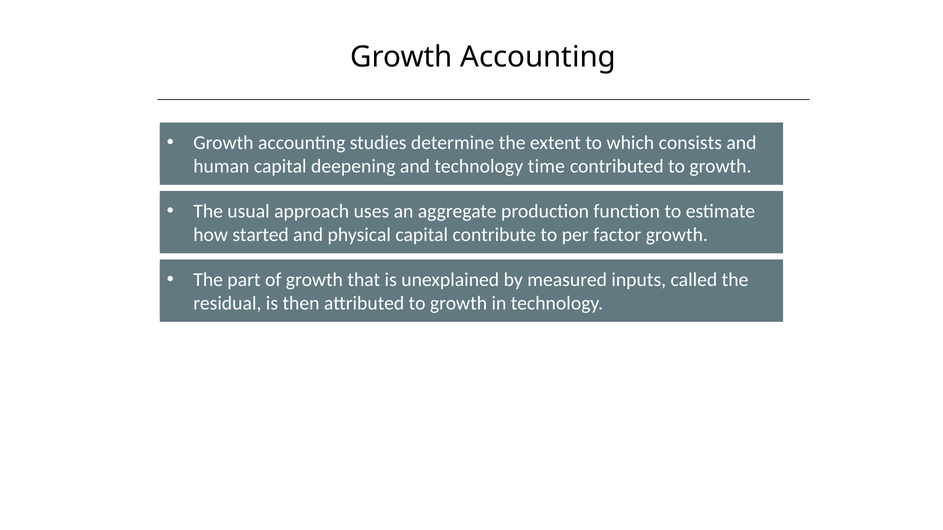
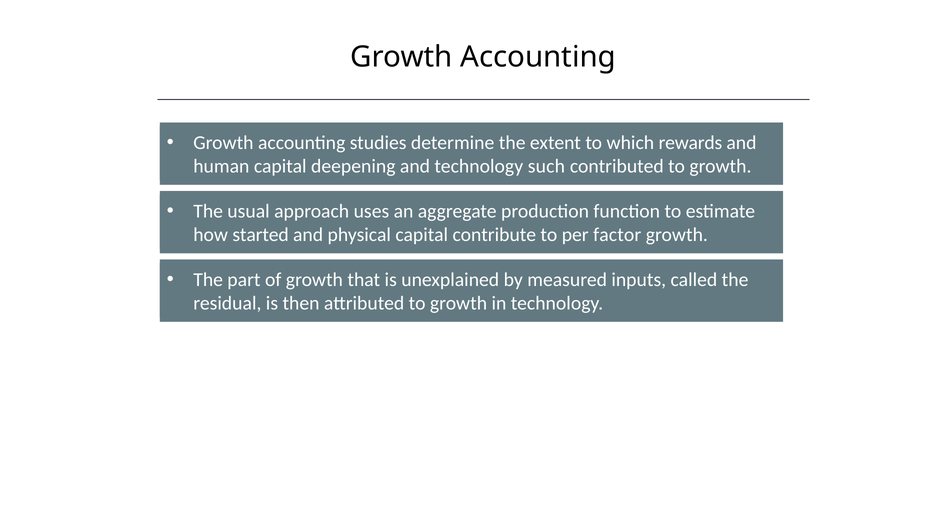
consists: consists -> rewards
time: time -> such
